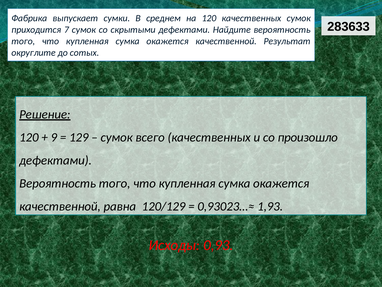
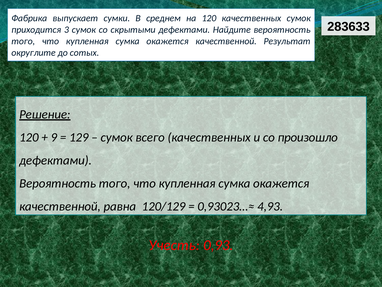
7: 7 -> 3
1,93: 1,93 -> 4,93
Исходы: Исходы -> Учесть
